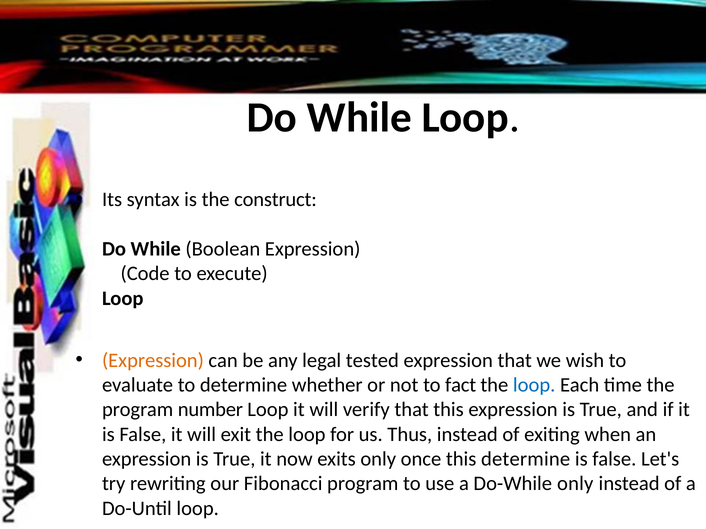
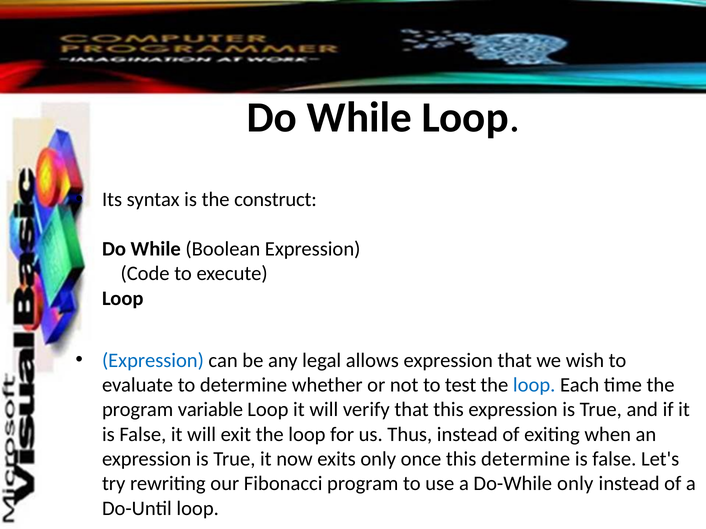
Expression at (153, 361) colour: orange -> blue
tested: tested -> allows
fact: fact -> test
number: number -> variable
